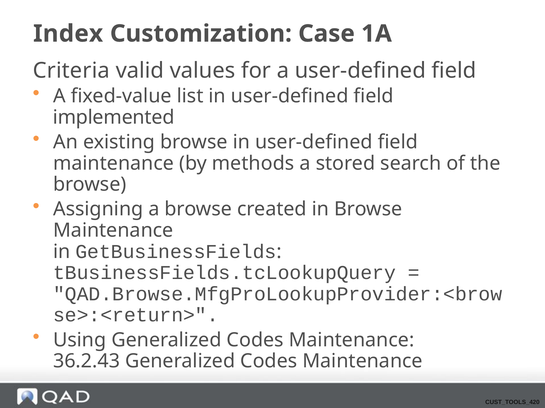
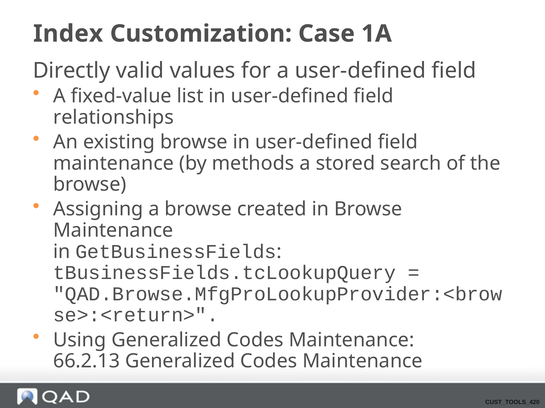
Criteria: Criteria -> Directly
implemented: implemented -> relationships
36.2.43: 36.2.43 -> 66.2.13
